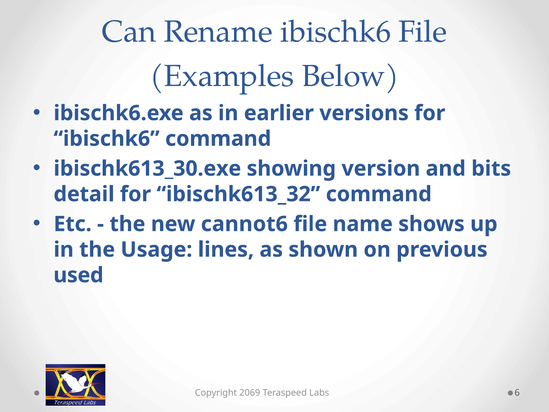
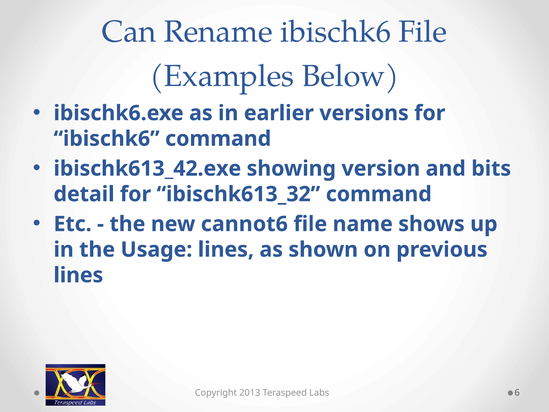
ibischk613_30.exe: ibischk613_30.exe -> ibischk613_42.exe
used at (78, 275): used -> lines
2069: 2069 -> 2013
